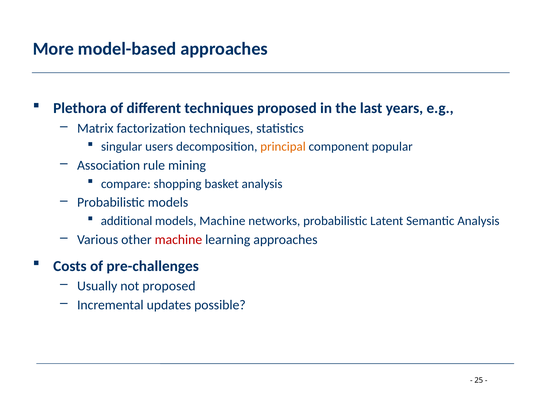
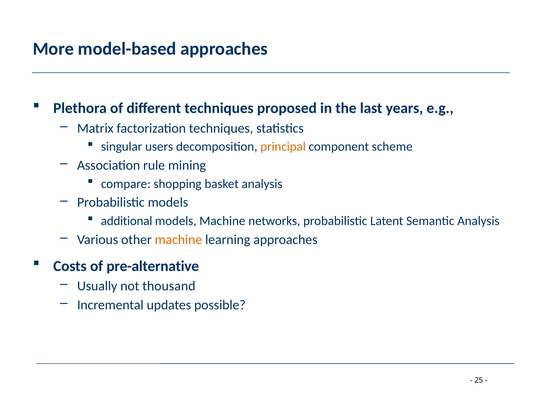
popular: popular -> scheme
machine at (178, 240) colour: red -> orange
pre-challenges: pre-challenges -> pre-alternative
not proposed: proposed -> thousand
